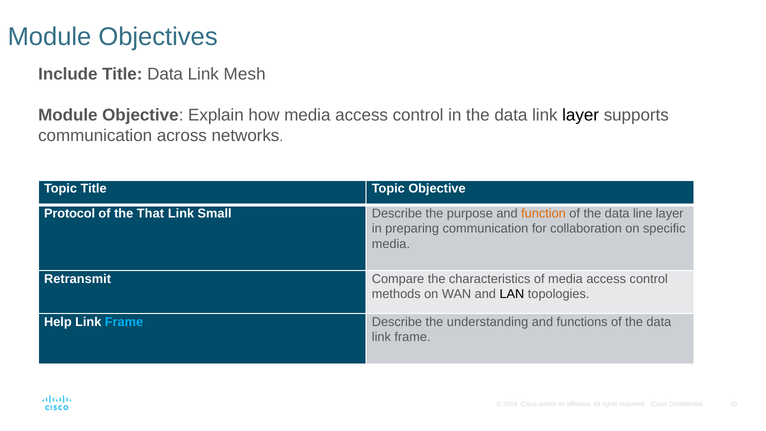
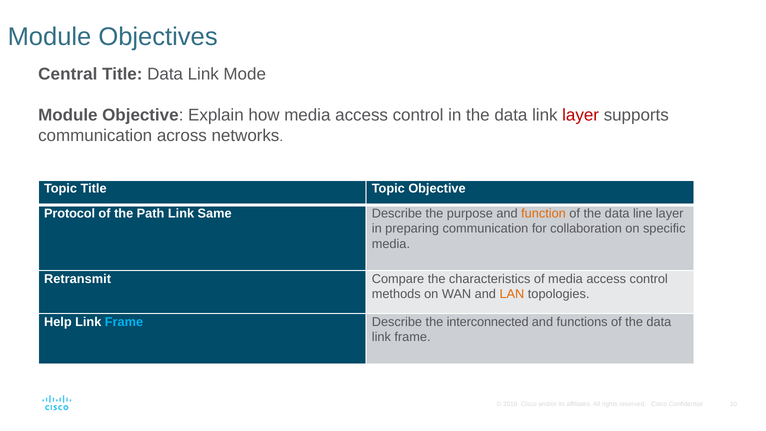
Include: Include -> Central
Mesh: Mesh -> Mode
layer at (581, 115) colour: black -> red
That: That -> Path
Small: Small -> Same
LAN colour: black -> orange
understanding: understanding -> interconnected
